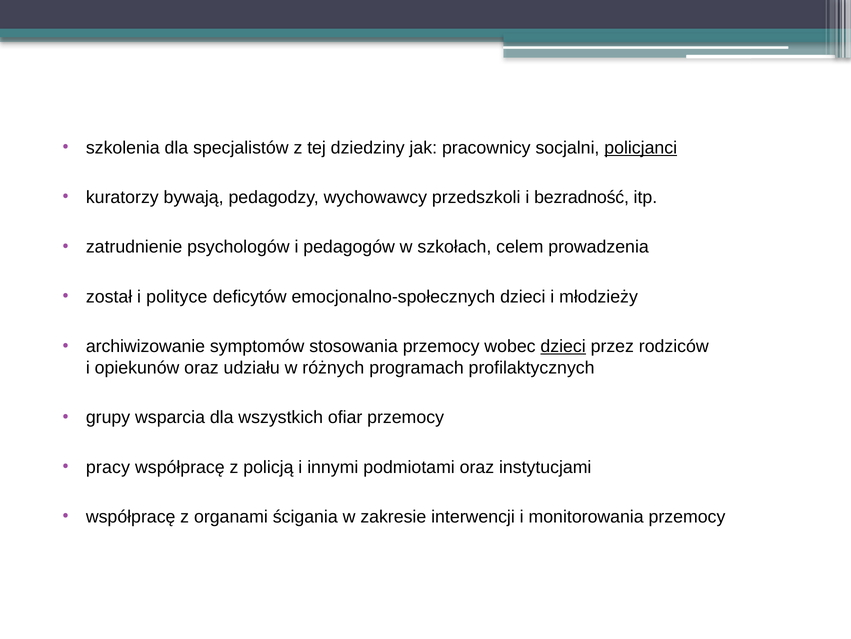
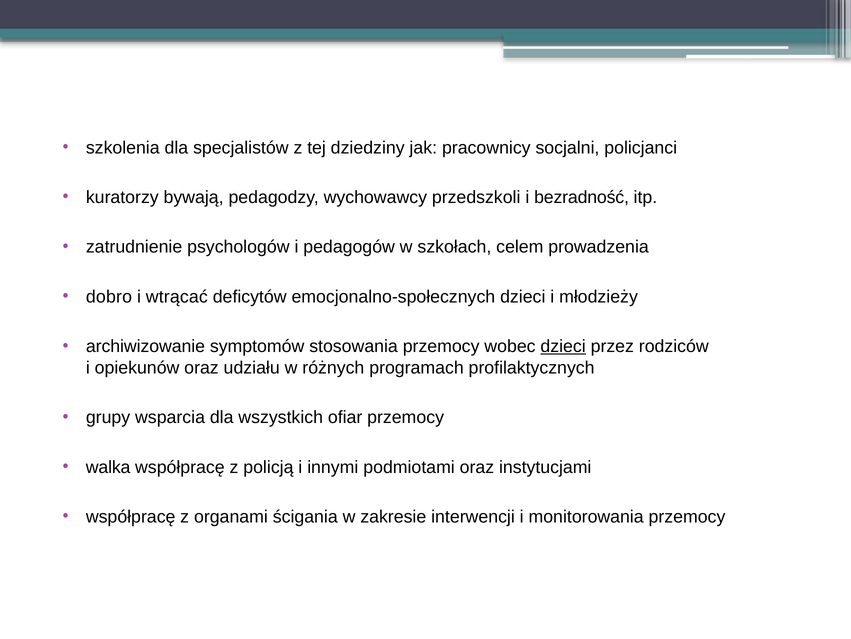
policjanci underline: present -> none
został: został -> dobro
polityce: polityce -> wtrącać
pracy: pracy -> walka
